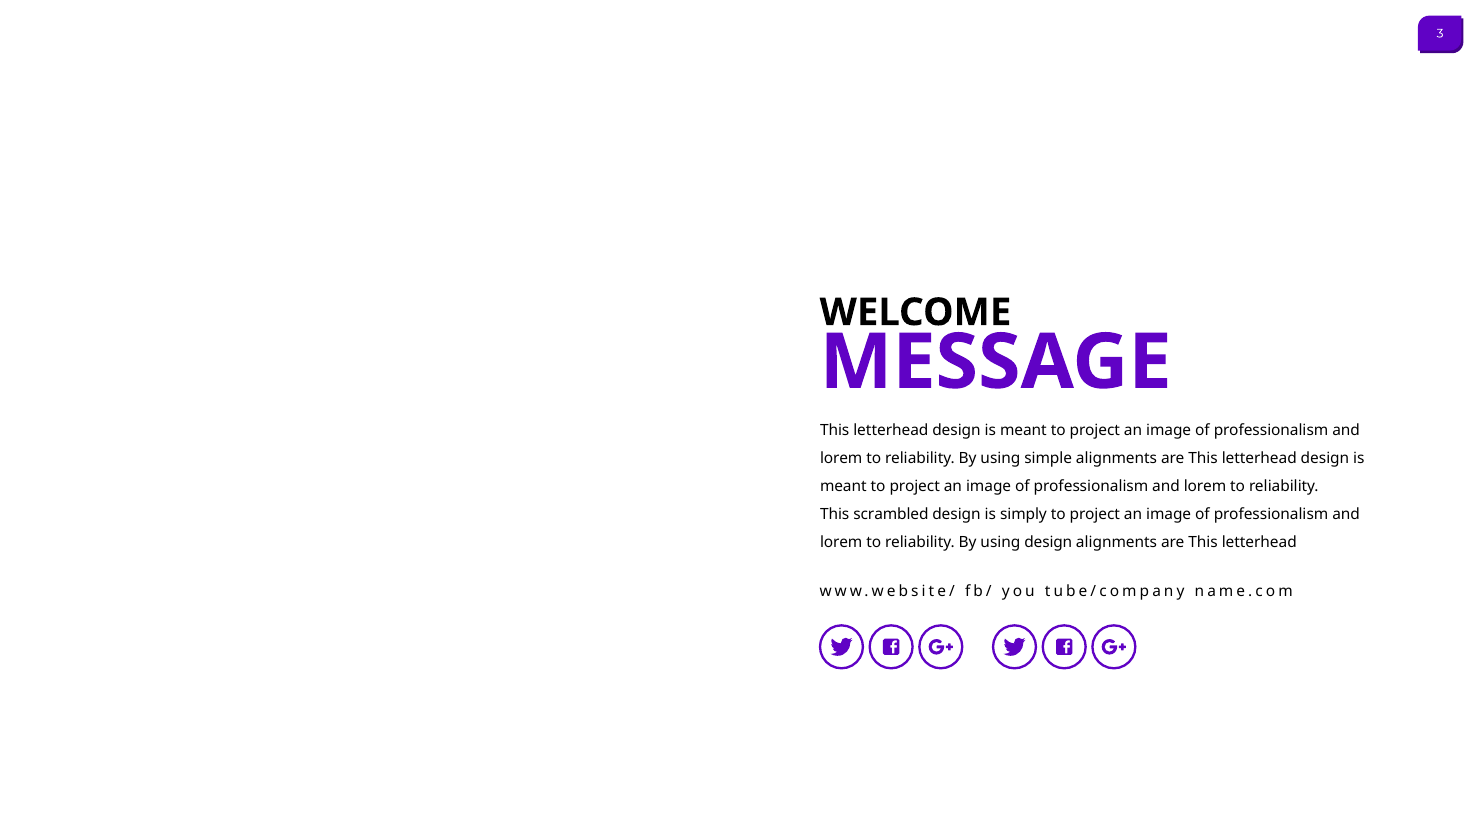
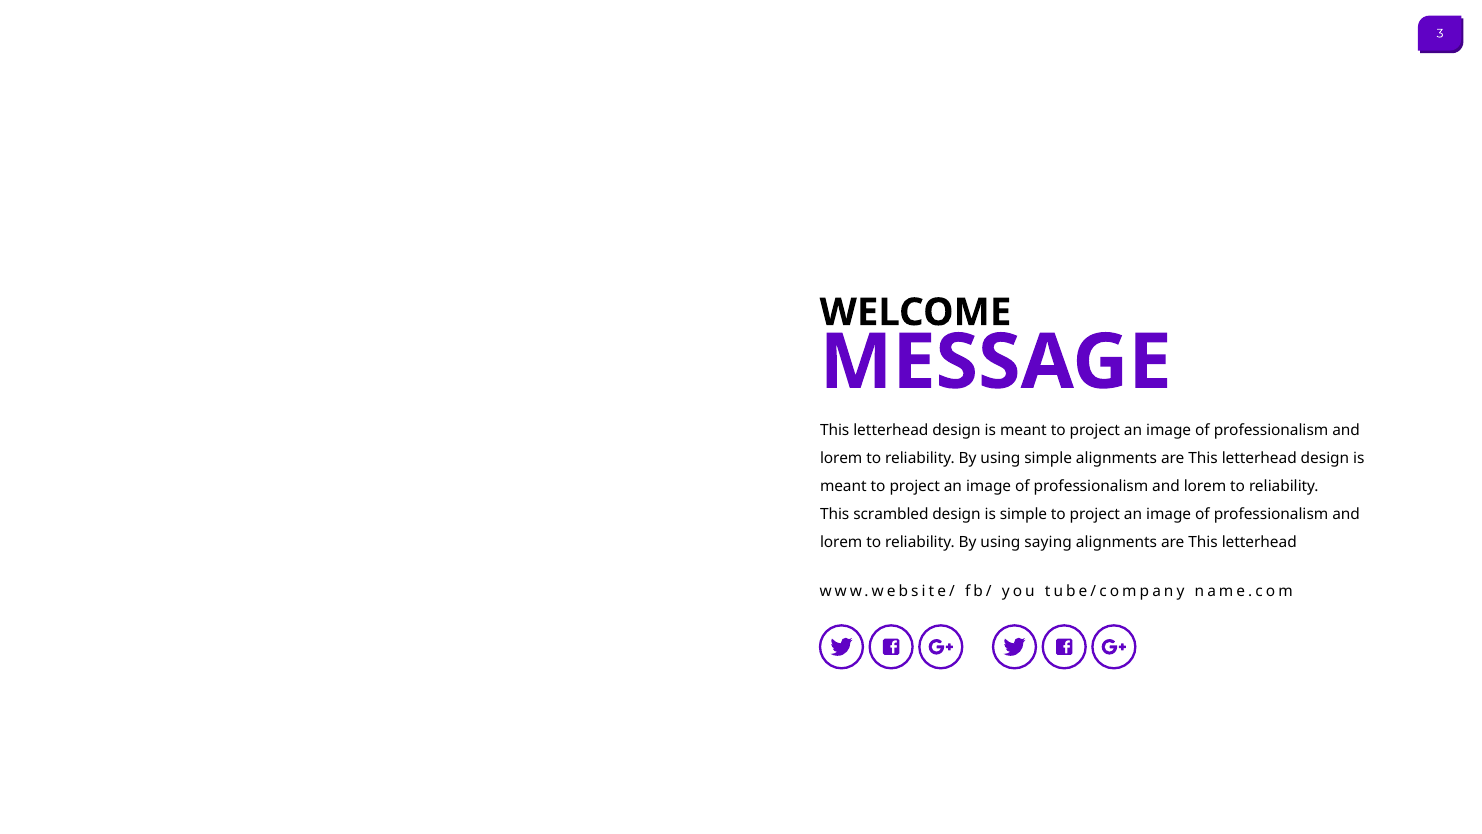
is simply: simply -> simple
using design: design -> saying
